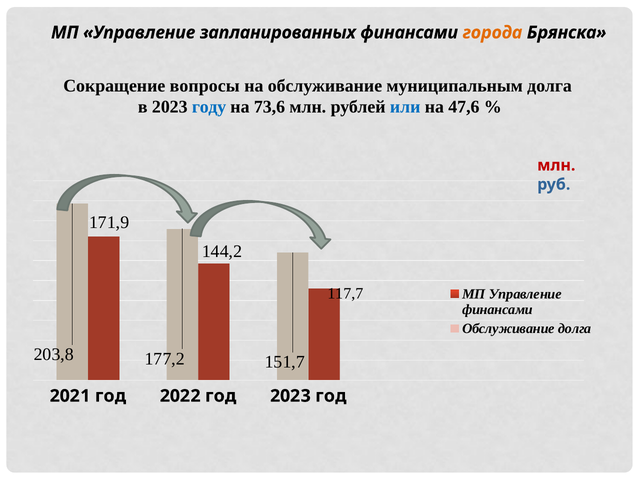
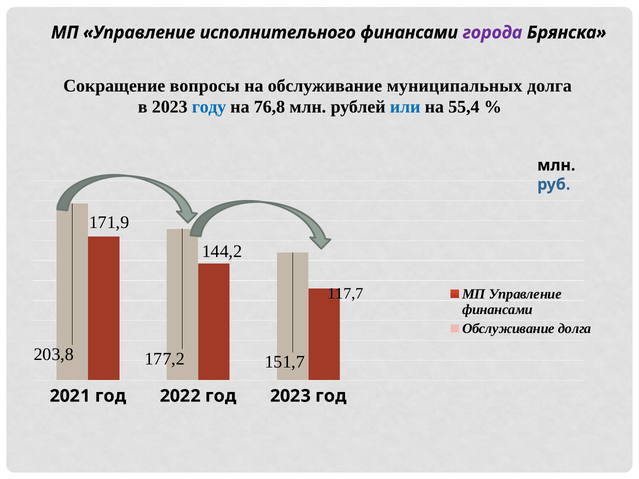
запланированных: запланированных -> исполнительного
города colour: orange -> purple
муниципальным: муниципальным -> муниципальных
73,6: 73,6 -> 76,8
47,6: 47,6 -> 55,4
млн at (556, 165) colour: red -> black
